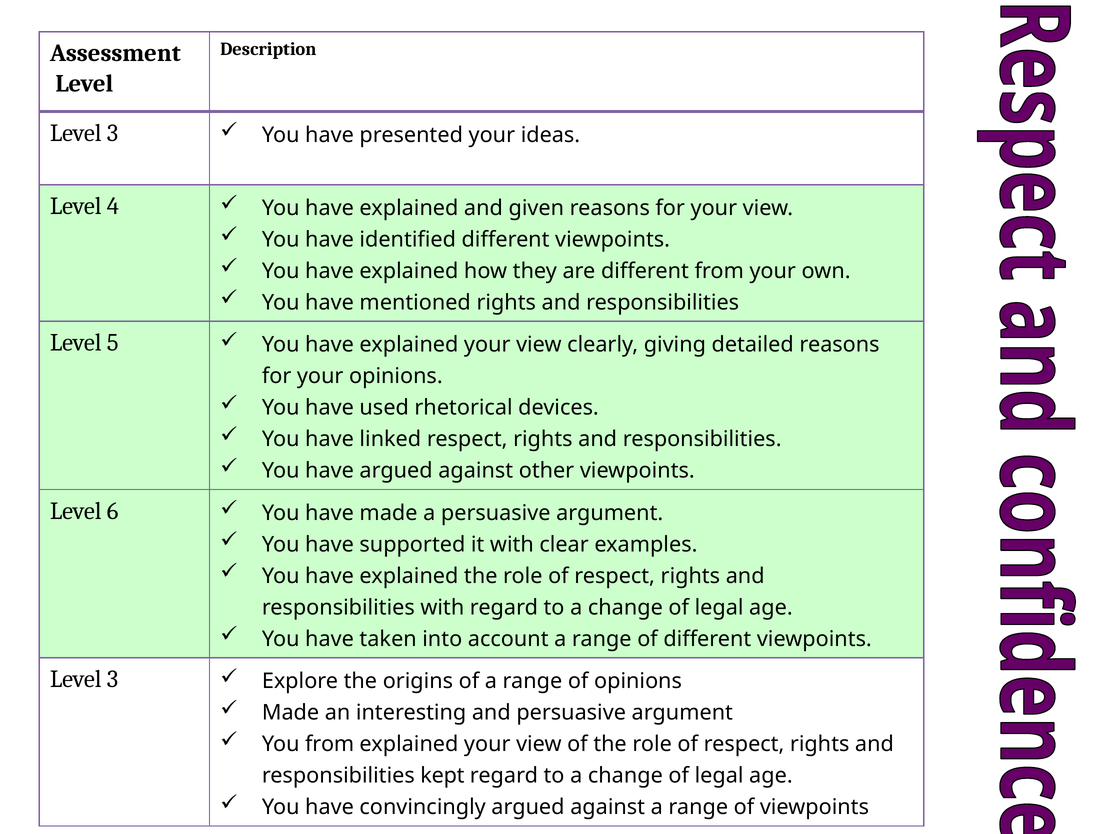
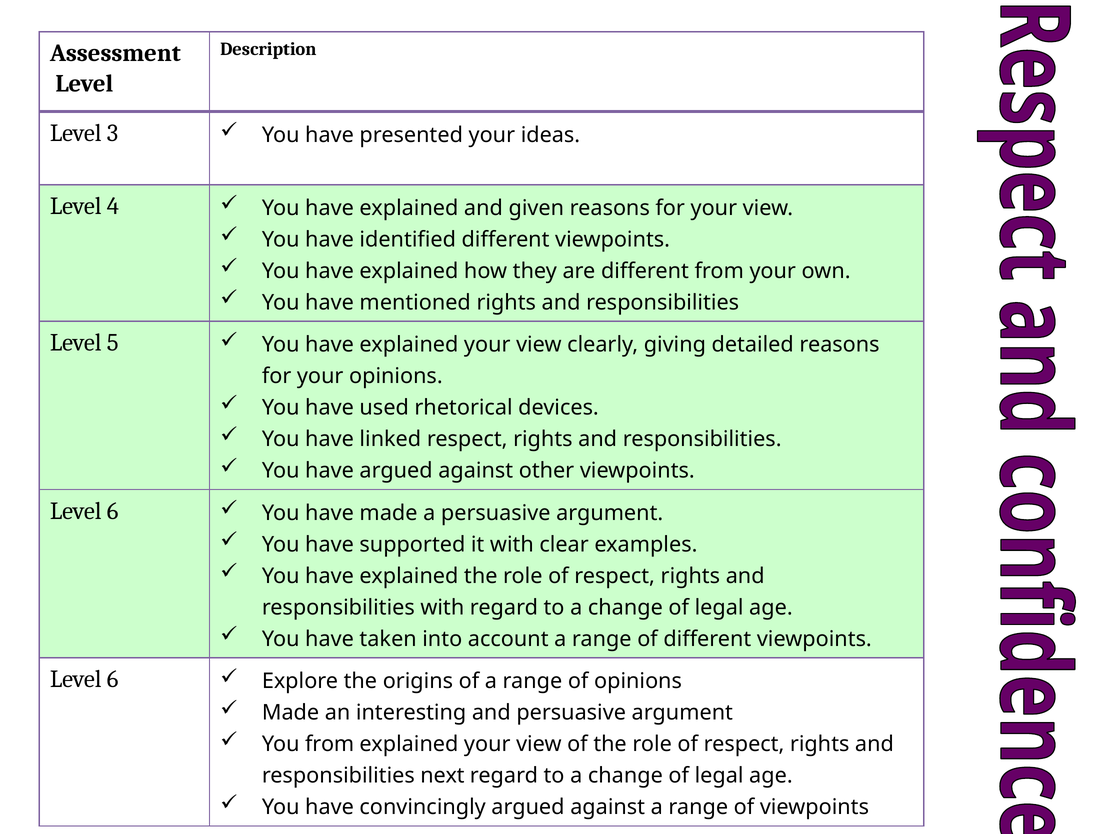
3 at (113, 679): 3 -> 6
kept: kept -> next
